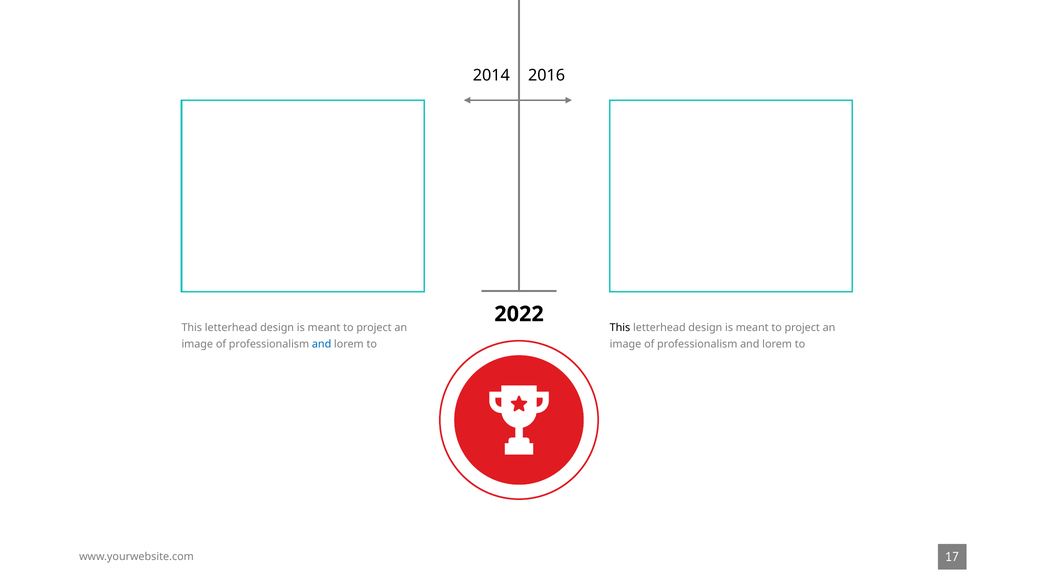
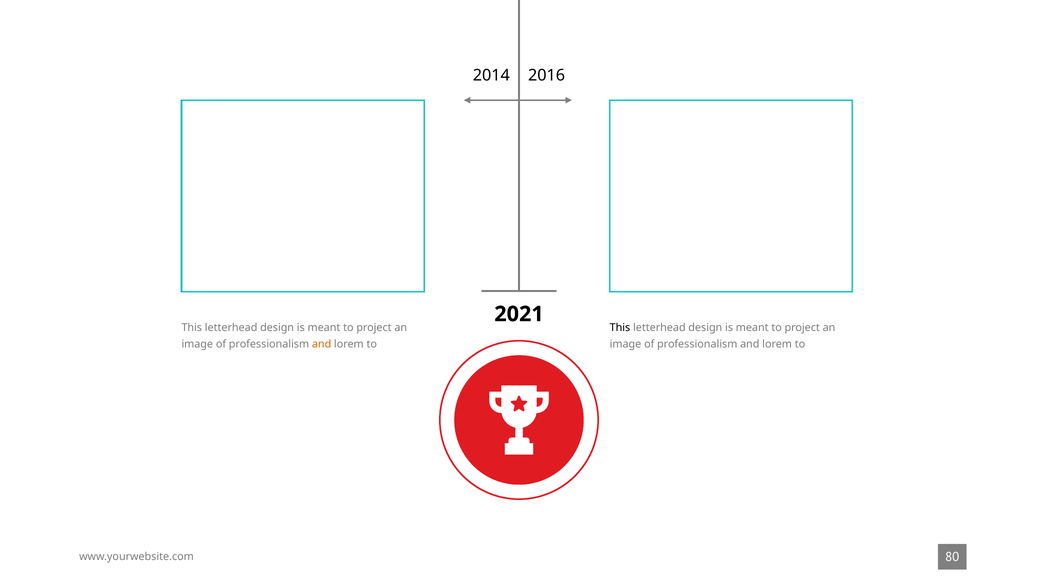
2022: 2022 -> 2021
and at (322, 344) colour: blue -> orange
17: 17 -> 80
